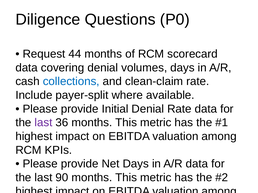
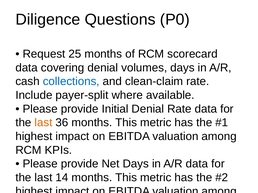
44: 44 -> 25
last at (43, 123) colour: purple -> orange
90: 90 -> 14
